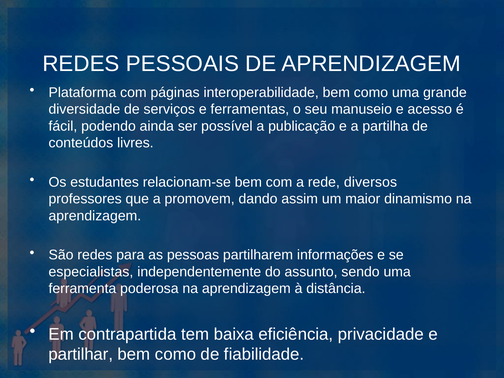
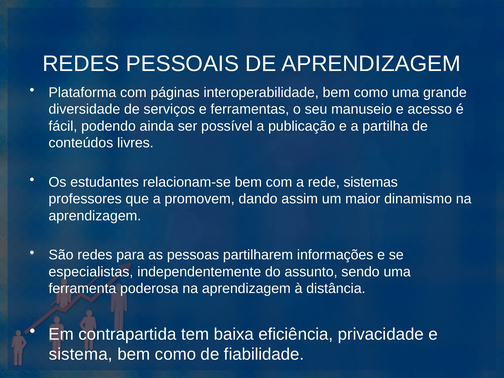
diversos: diversos -> sistemas
partilhar: partilhar -> sistema
